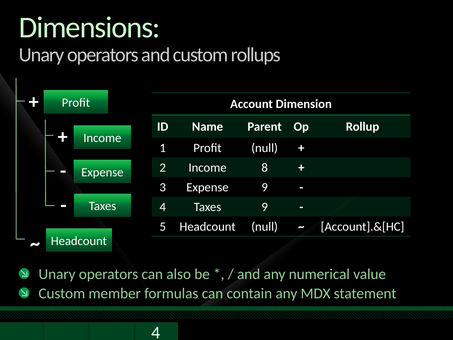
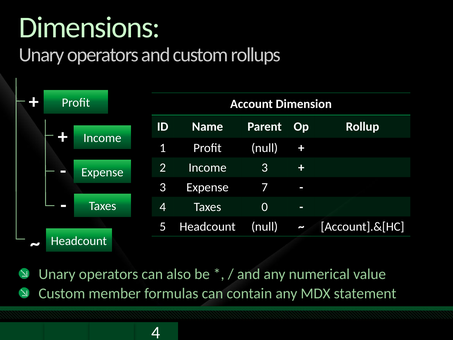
Income 8: 8 -> 3
Expense 9: 9 -> 7
Taxes 9: 9 -> 0
